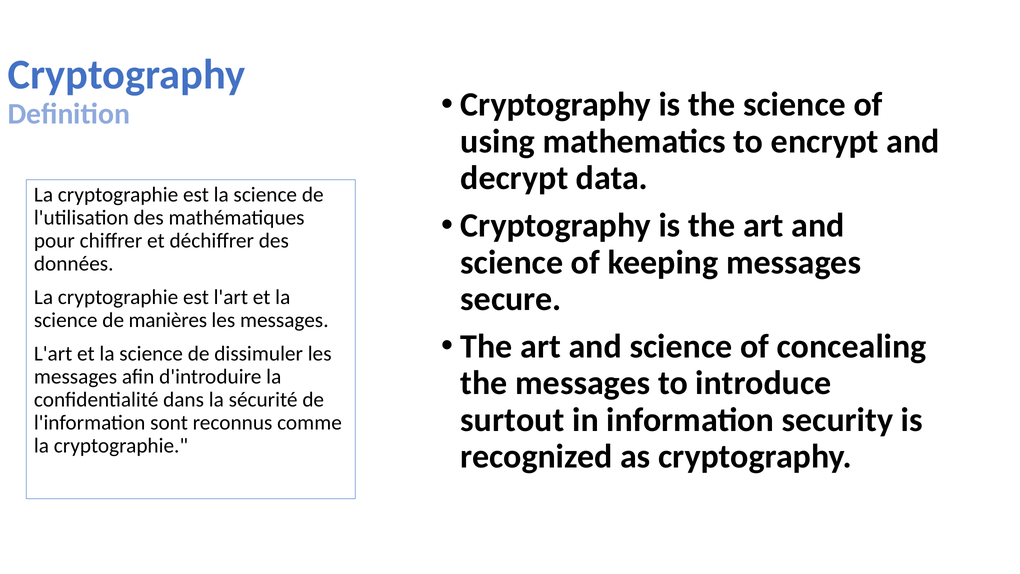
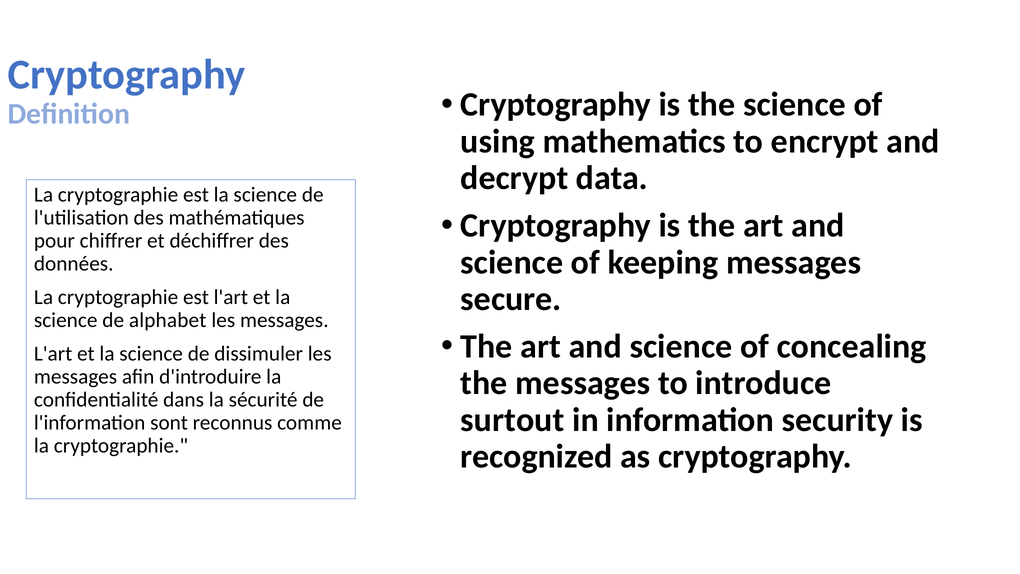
manières: manières -> alphabet
